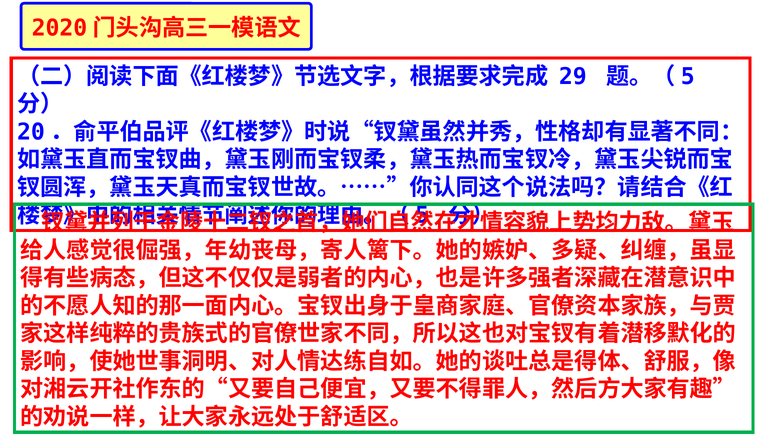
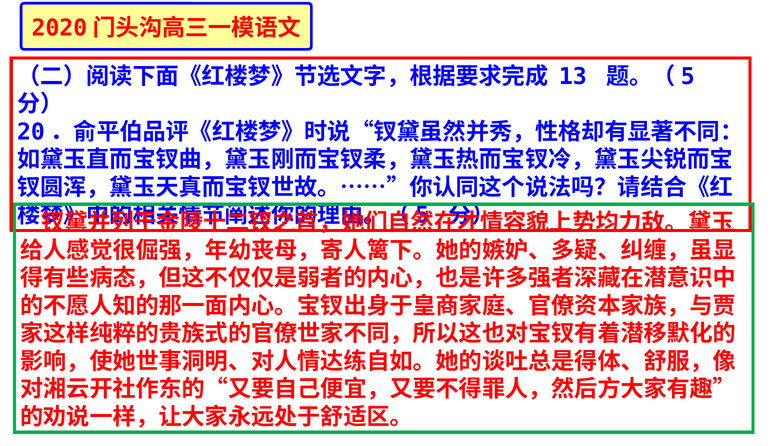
29: 29 -> 13
